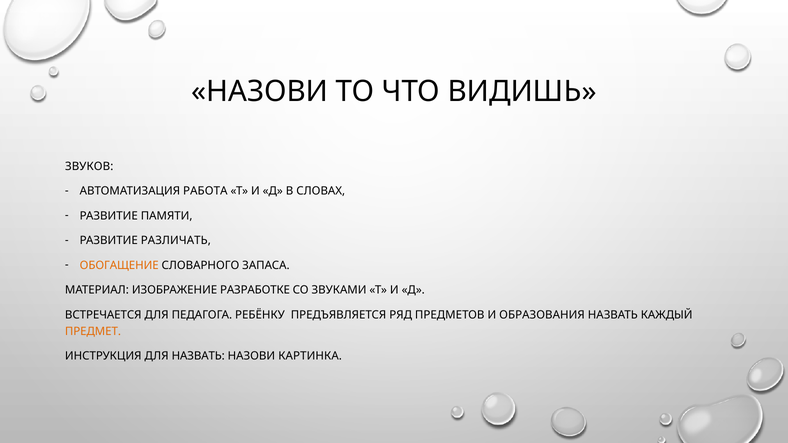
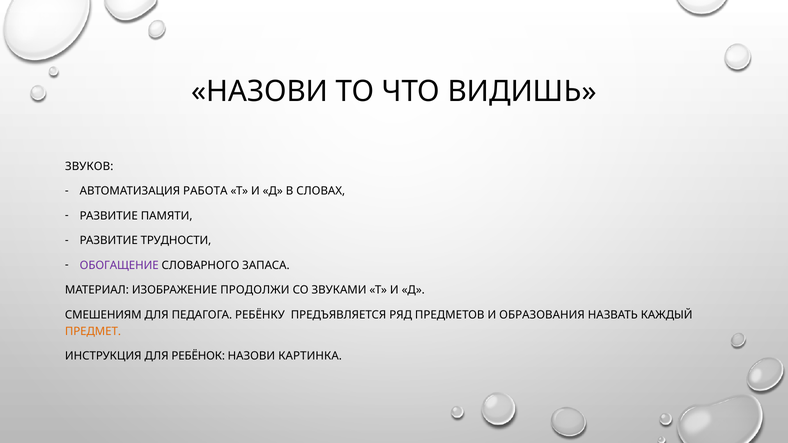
РАЗЛИЧАТЬ: РАЗЛИЧАТЬ -> ТРУДНОСТИ
ОБОГАЩЕНИЕ colour: orange -> purple
РАЗРАБОТКЕ: РАЗРАБОТКЕ -> ПРОДОЛЖИ
ВСТРЕЧАЕТСЯ: ВСТРЕЧАЕТСЯ -> СМЕШЕНИЯМ
ДЛЯ НАЗВАТЬ: НАЗВАТЬ -> РЕБЁНОК
